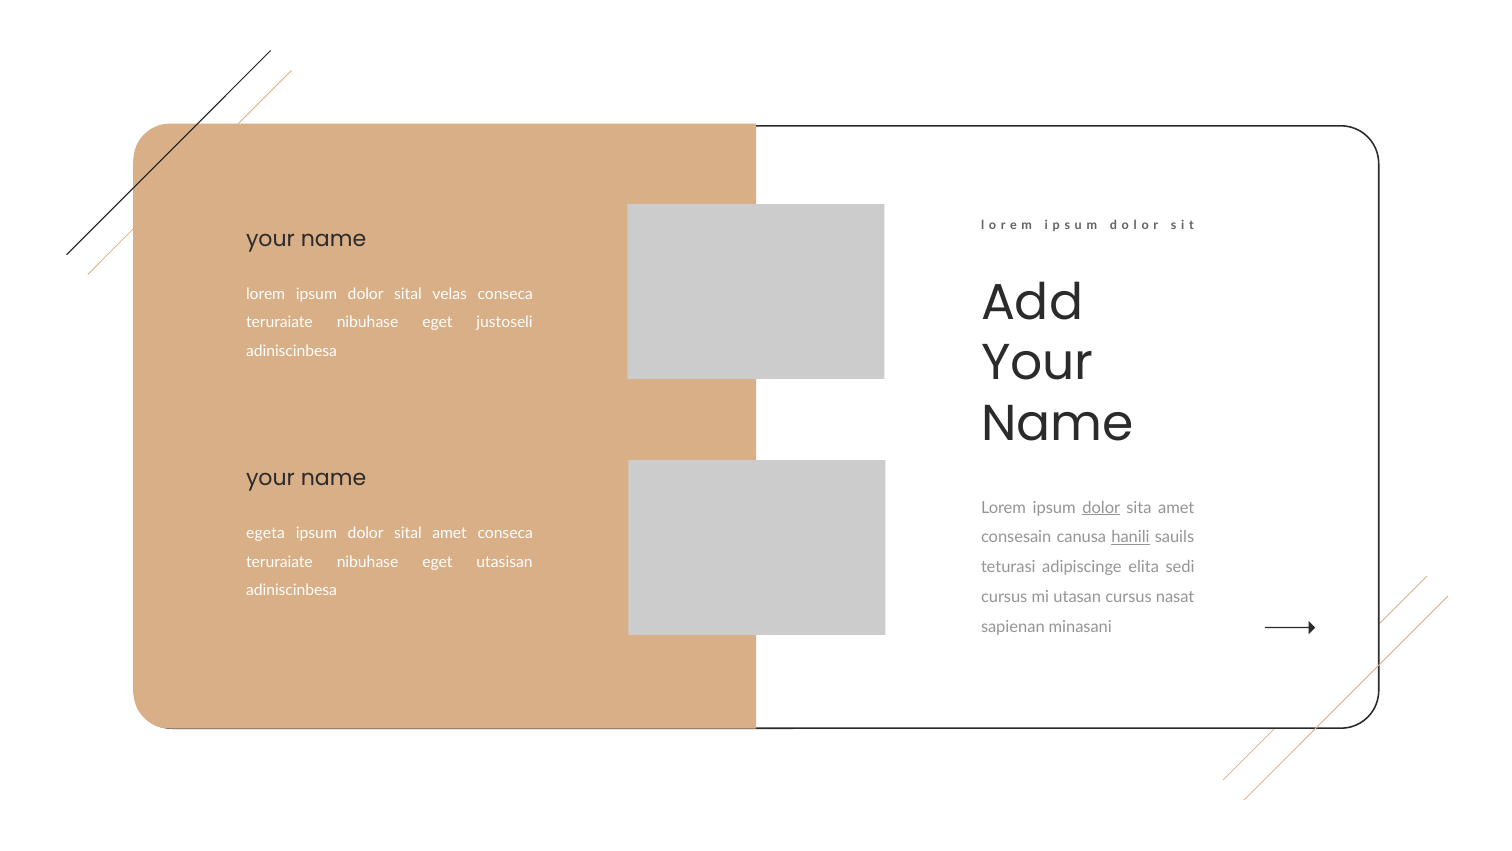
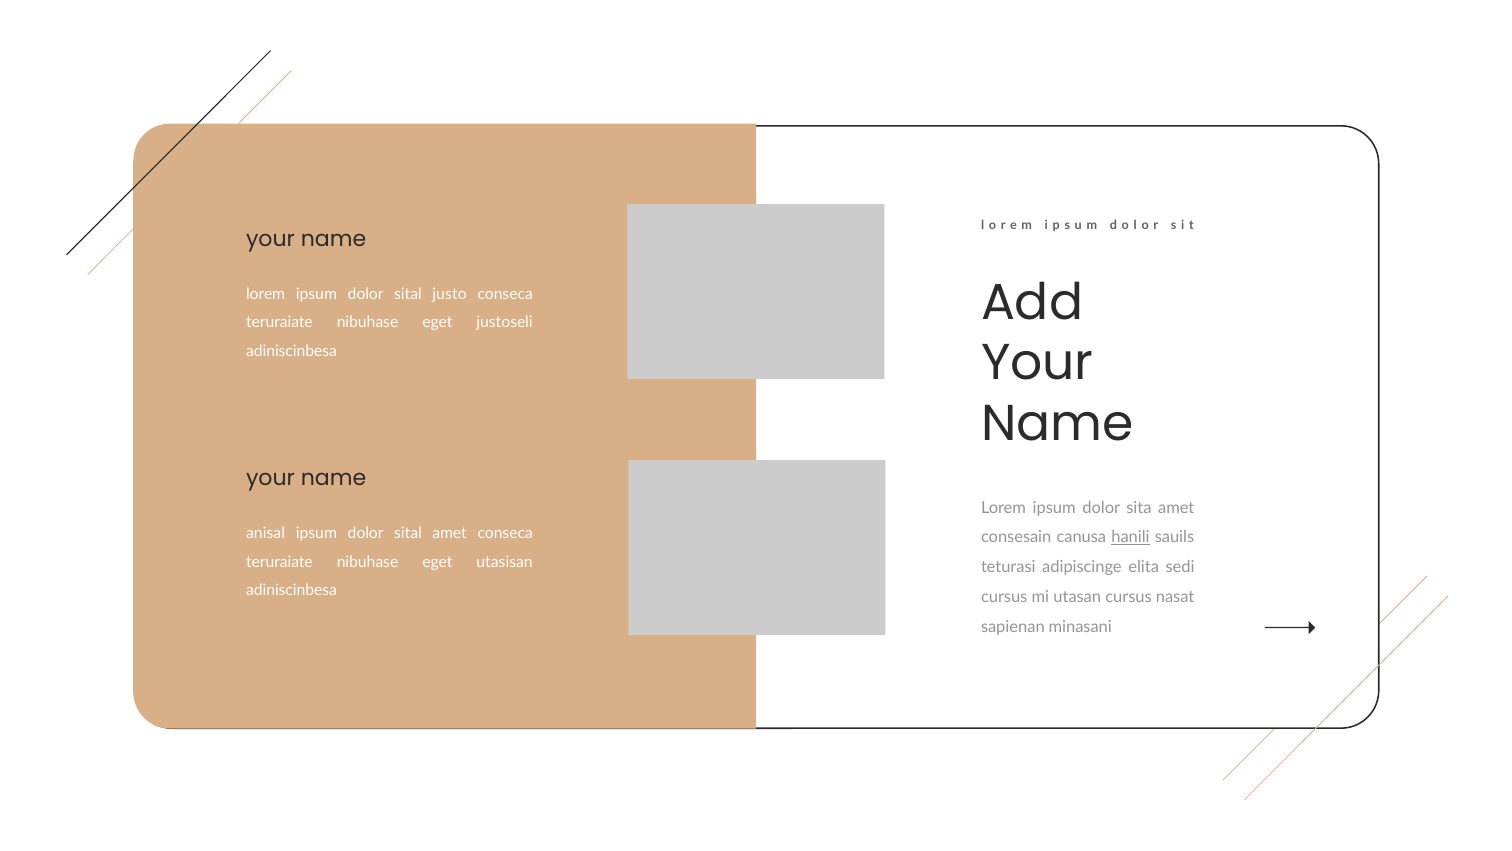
velas: velas -> justo
dolor at (1101, 507) underline: present -> none
egeta: egeta -> anisal
